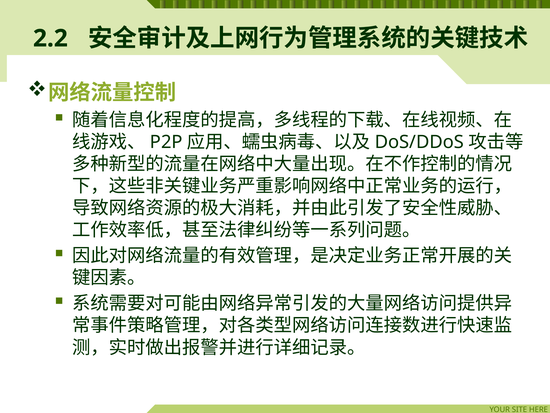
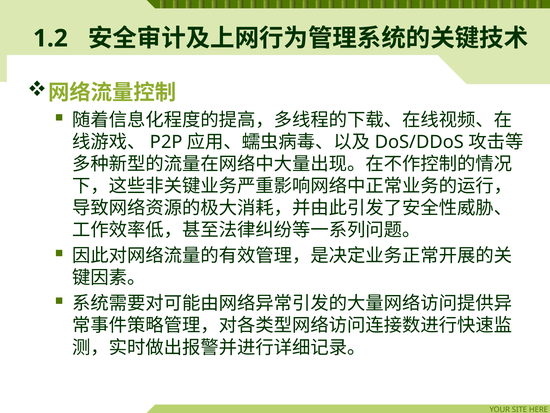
2.2: 2.2 -> 1.2
